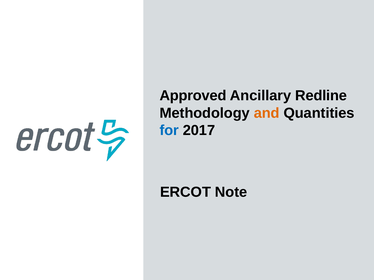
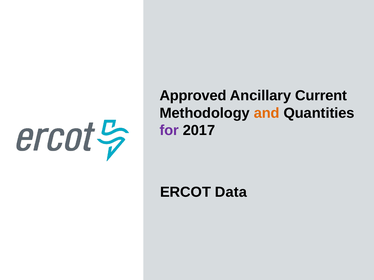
Redline: Redline -> Current
for colour: blue -> purple
Note: Note -> Data
